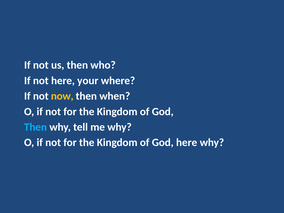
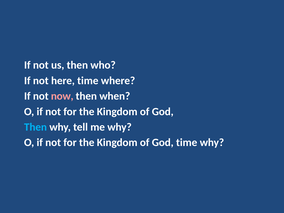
here your: your -> time
now colour: yellow -> pink
God here: here -> time
